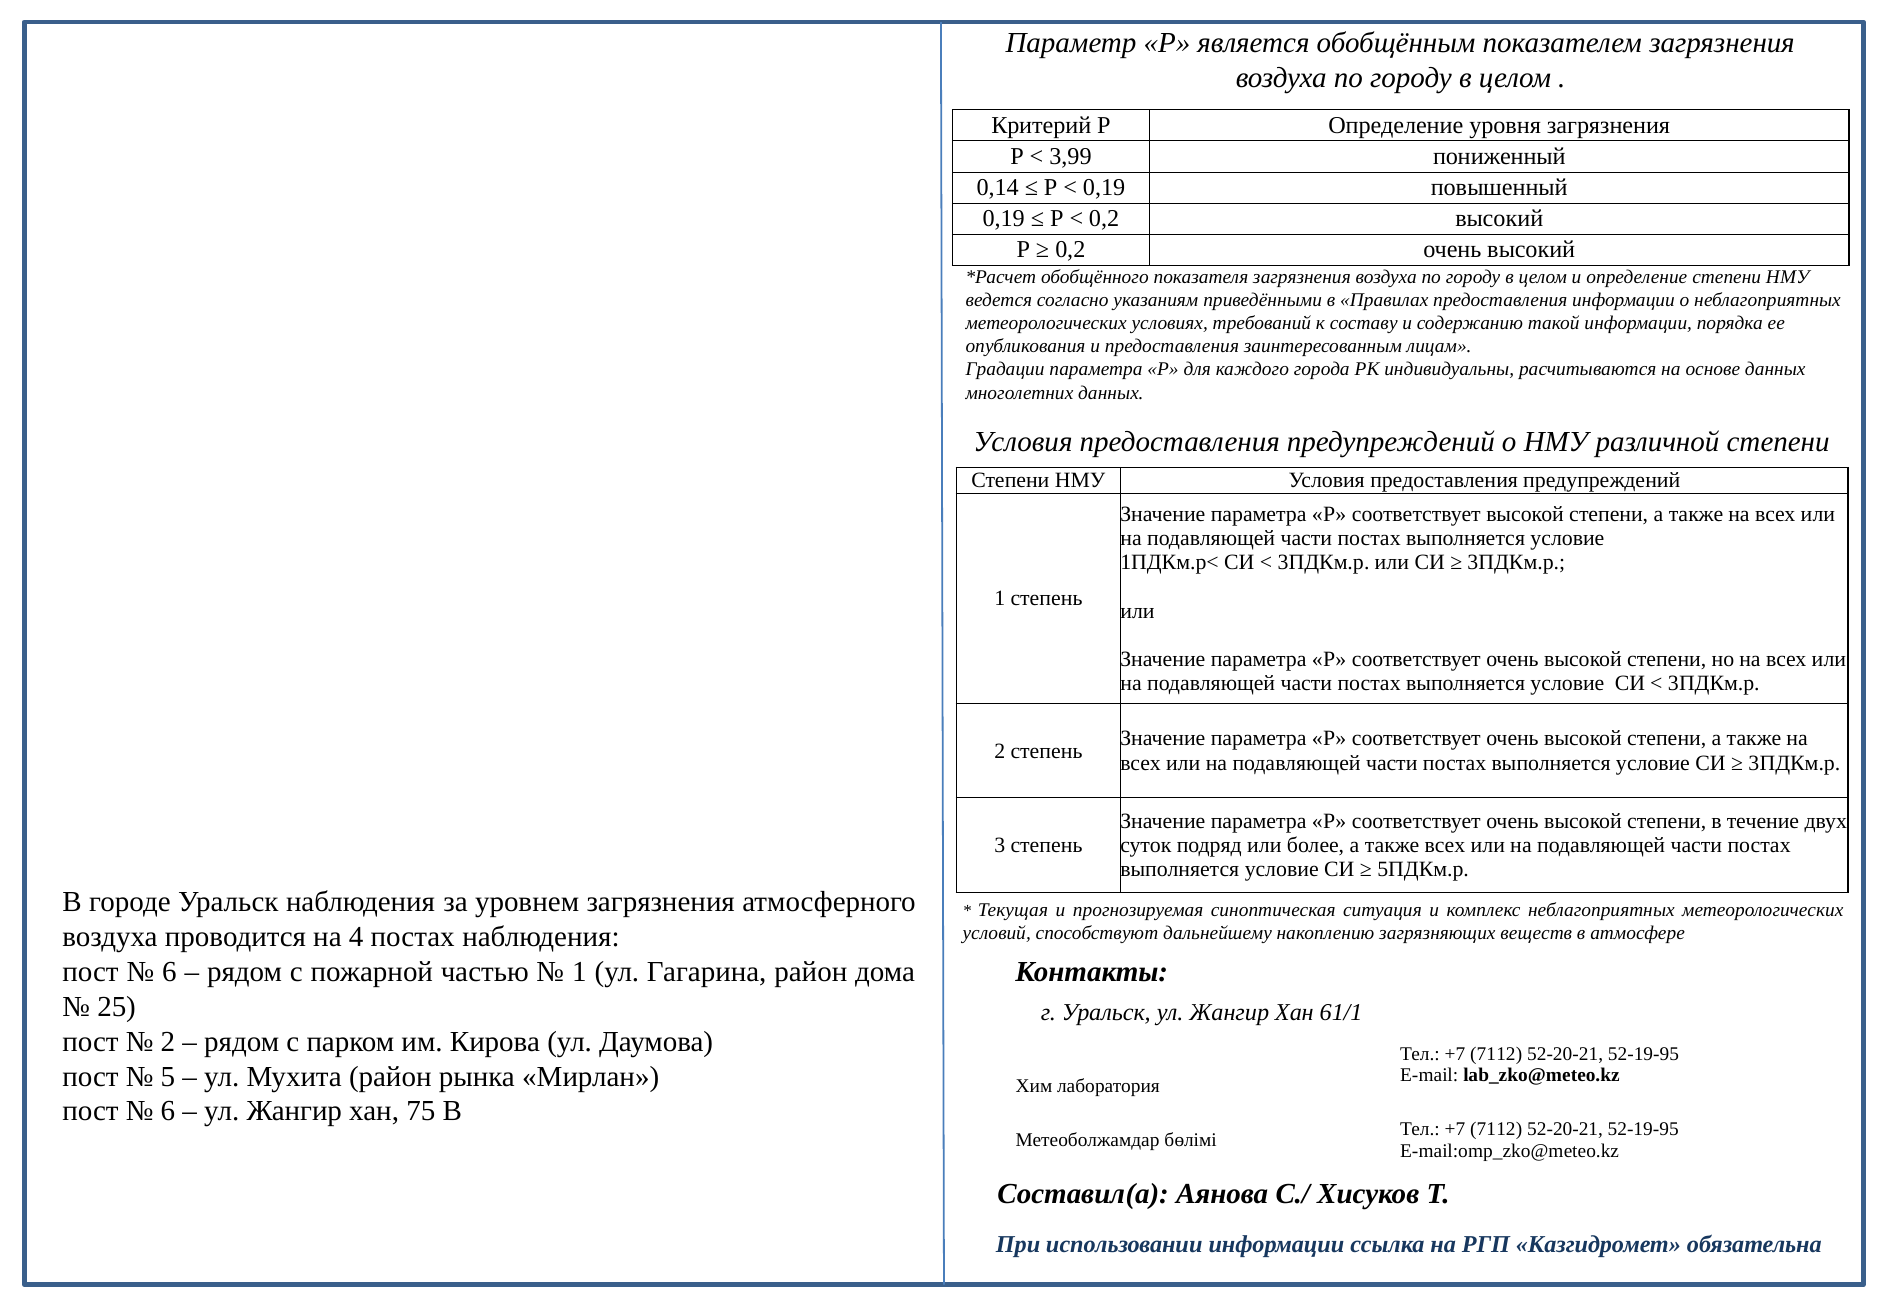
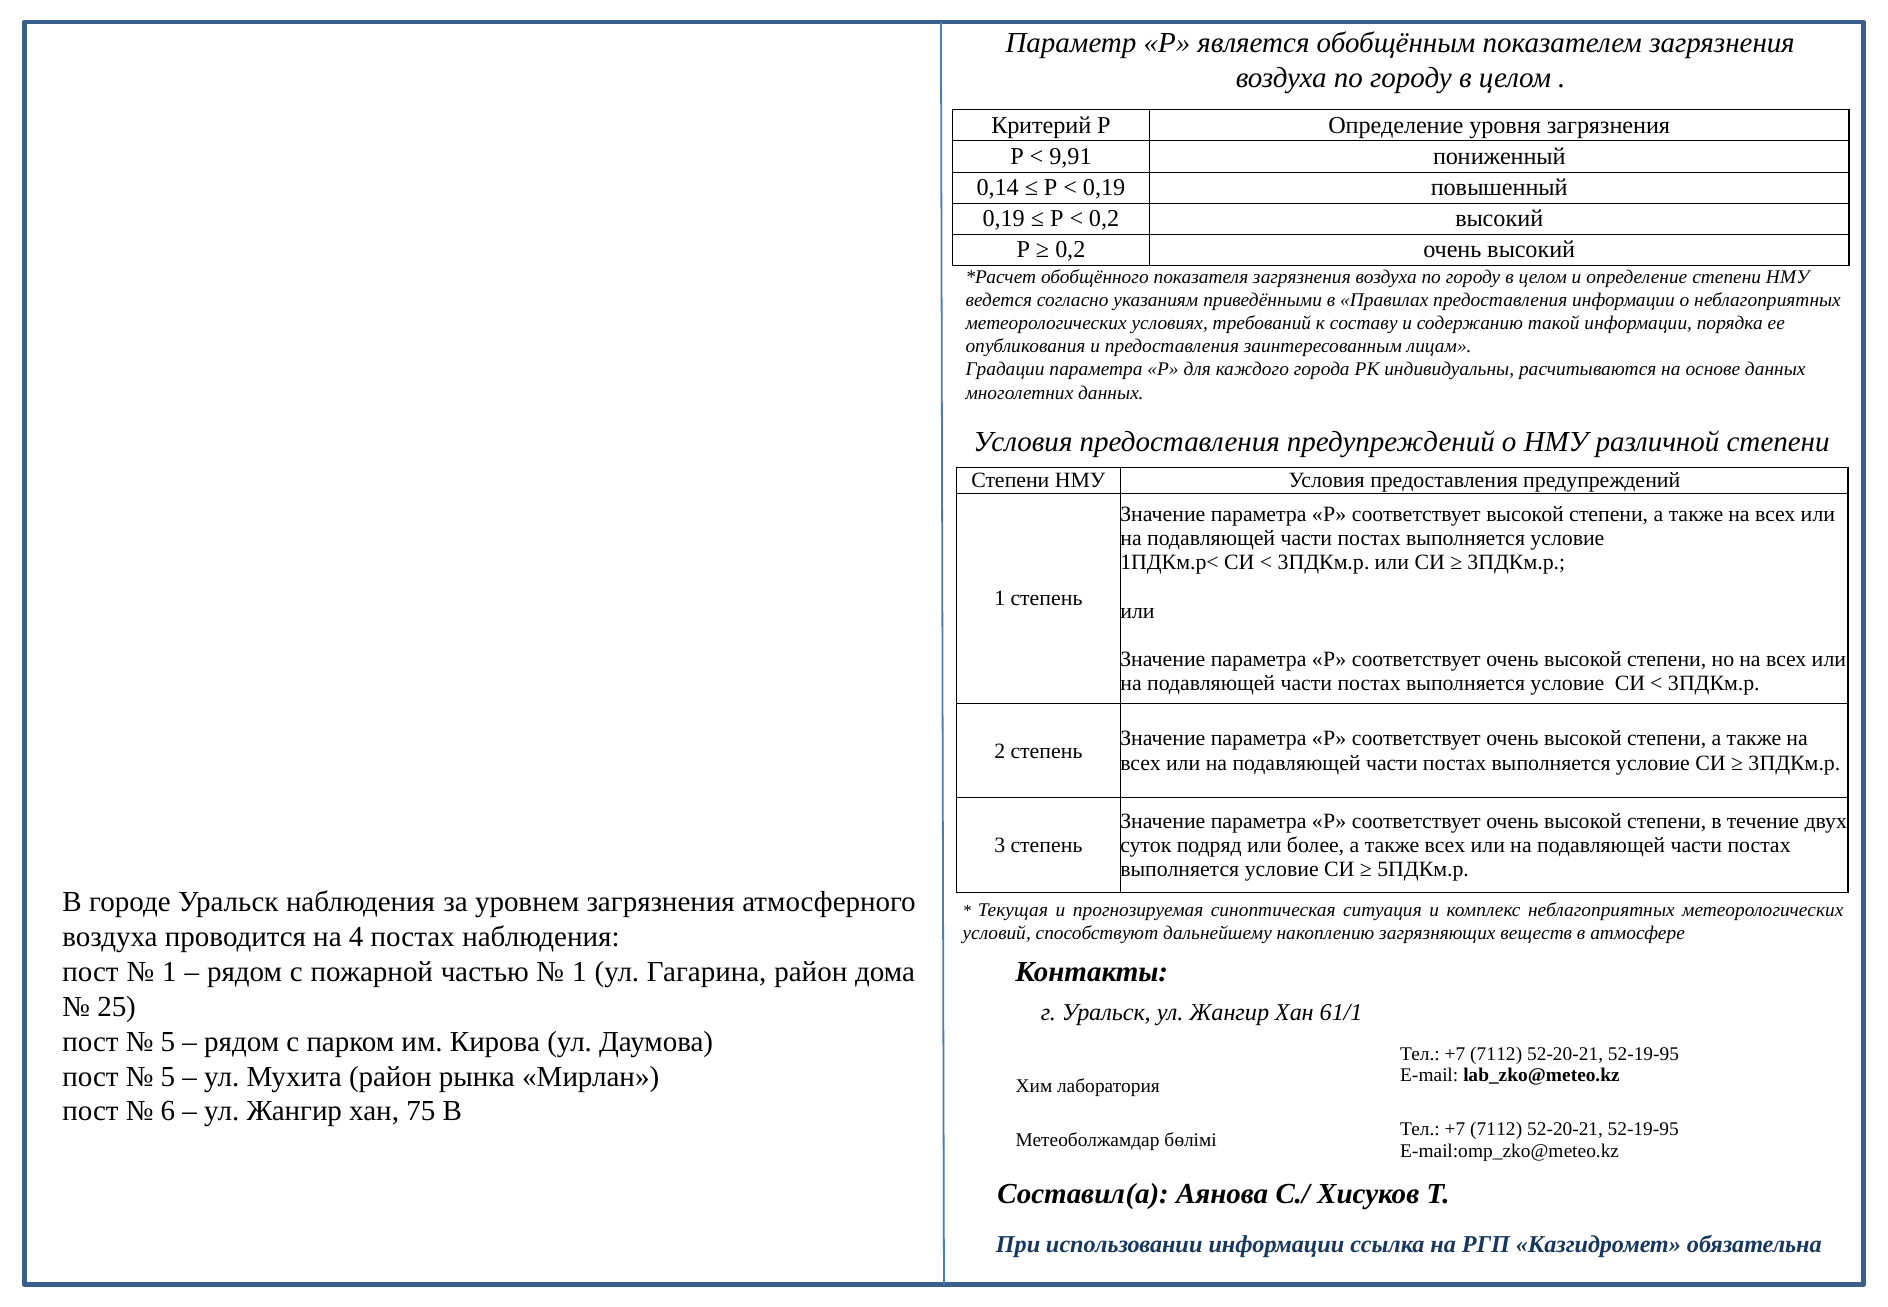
3,99: 3,99 -> 9,91
6 at (169, 972): 6 -> 1
2 at (168, 1042): 2 -> 5
